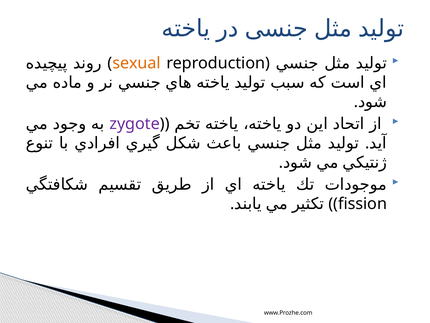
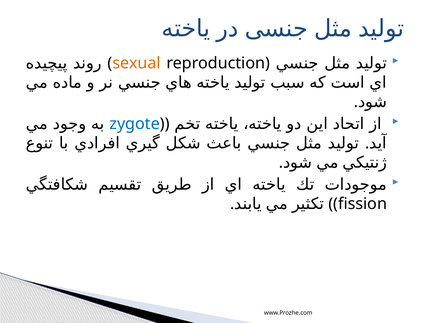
zygote colour: purple -> blue
